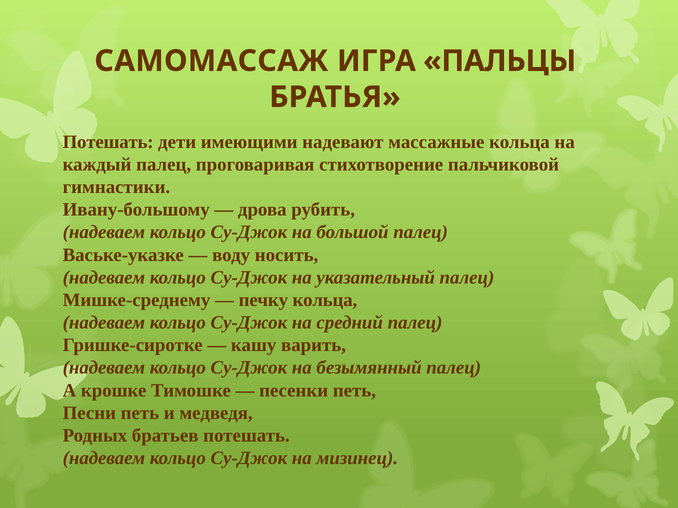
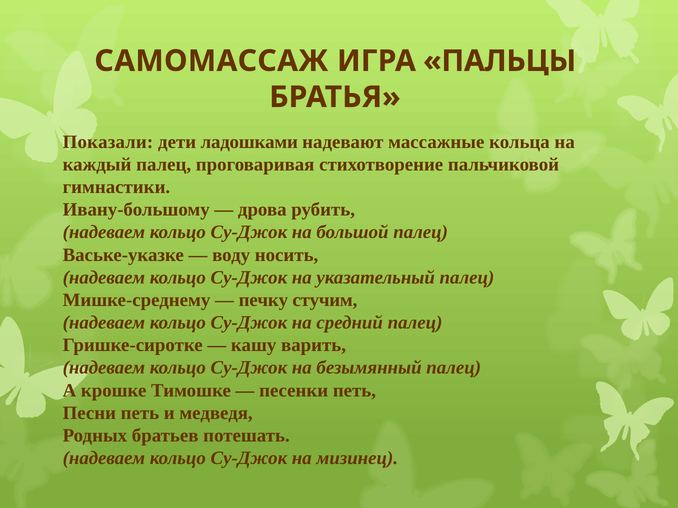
Потешать at (108, 142): Потешать -> Показали
имеющими: имеющими -> ладошками
печку кольца: кольца -> стучим
